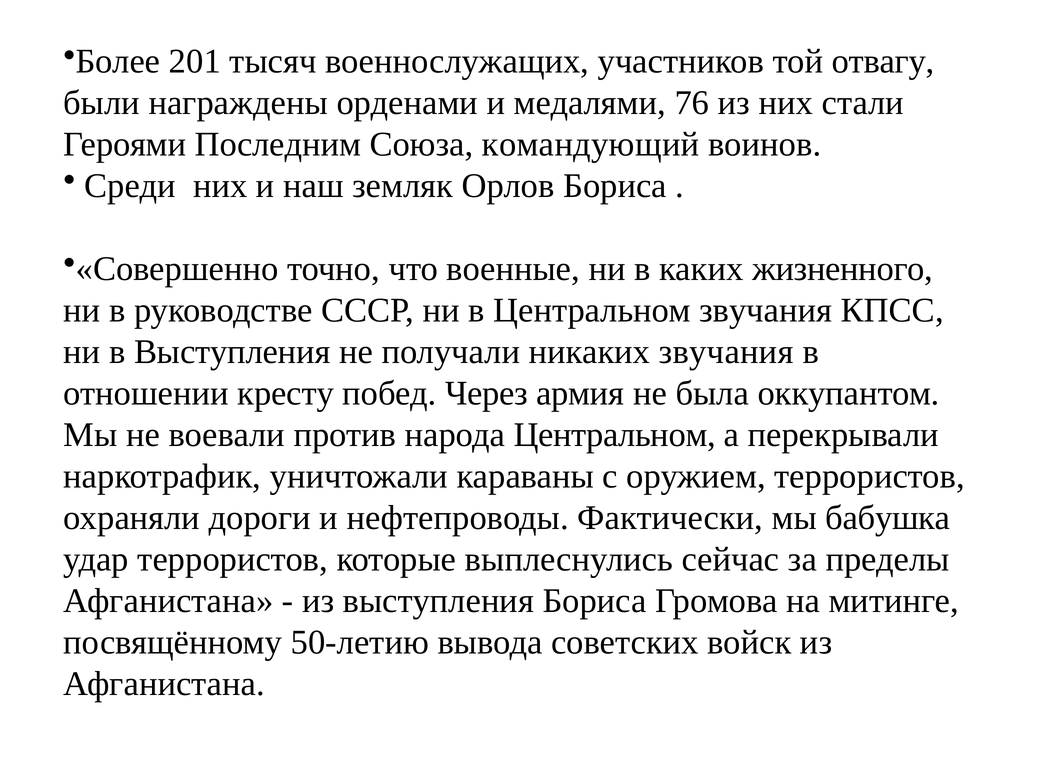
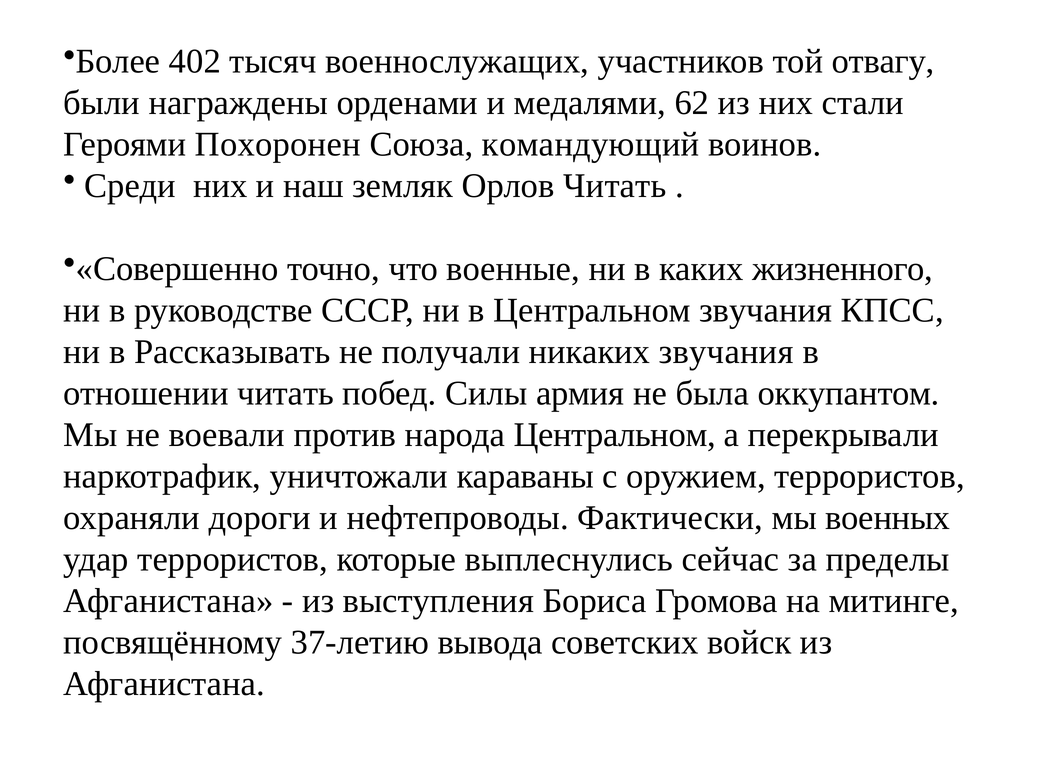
201: 201 -> 402
76: 76 -> 62
Последним: Последним -> Похоронен
Орлов Бориса: Бориса -> Читать
в Выступления: Выступления -> Рассказывать
отношении кресту: кресту -> читать
Через: Через -> Силы
бабушка: бабушка -> военных
50-летию: 50-летию -> 37-летию
